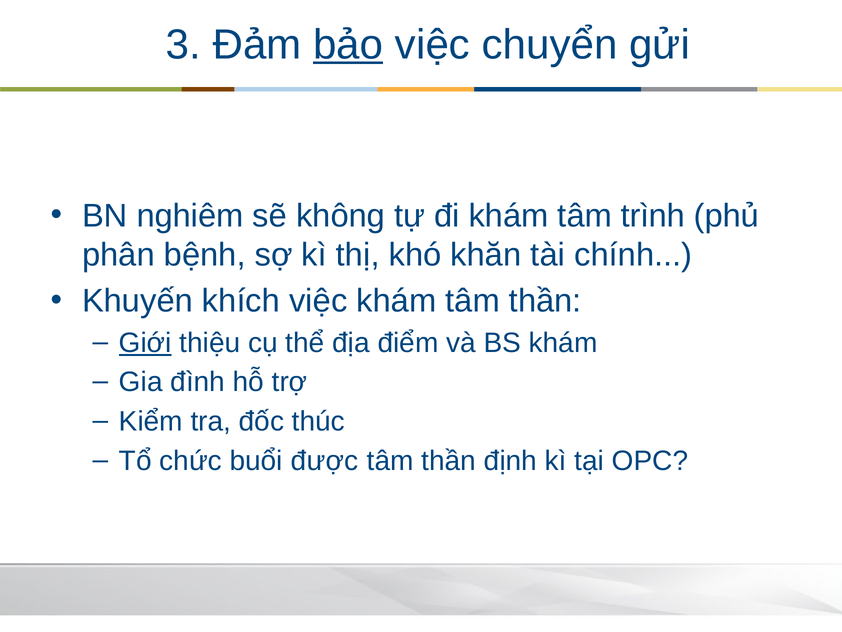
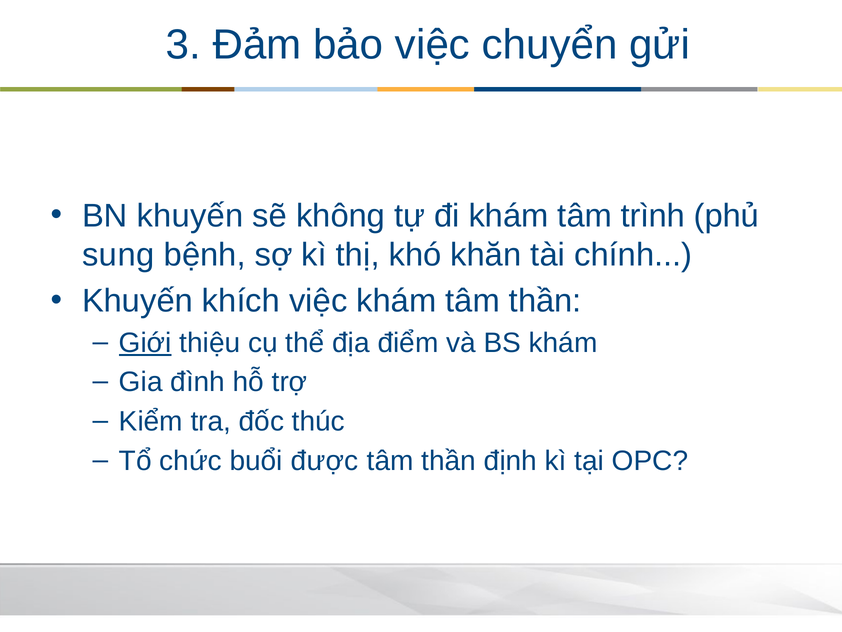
bảo underline: present -> none
BN nghiêm: nghiêm -> khuyến
phân: phân -> sung
